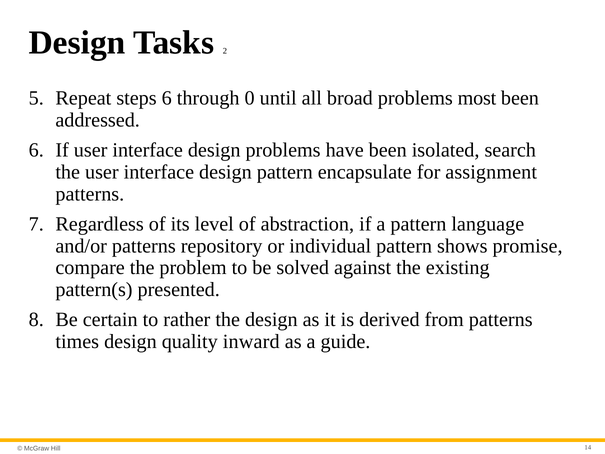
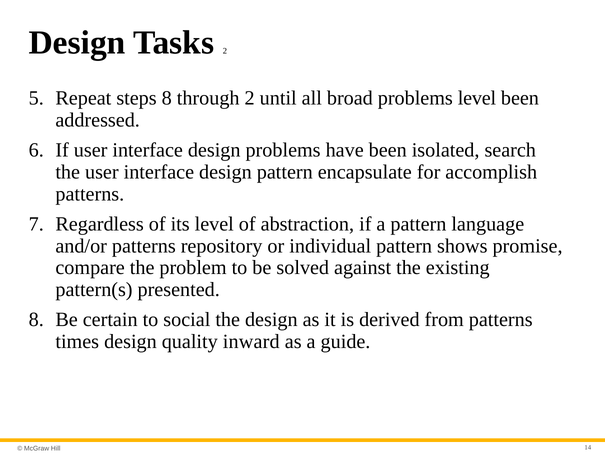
steps 6: 6 -> 8
through 0: 0 -> 2
problems most: most -> level
assignment: assignment -> accomplish
rather: rather -> social
